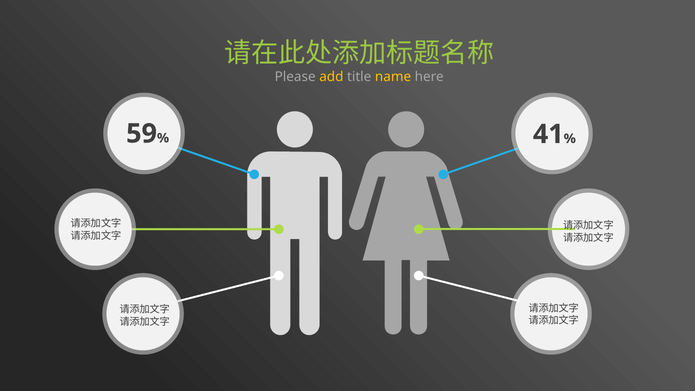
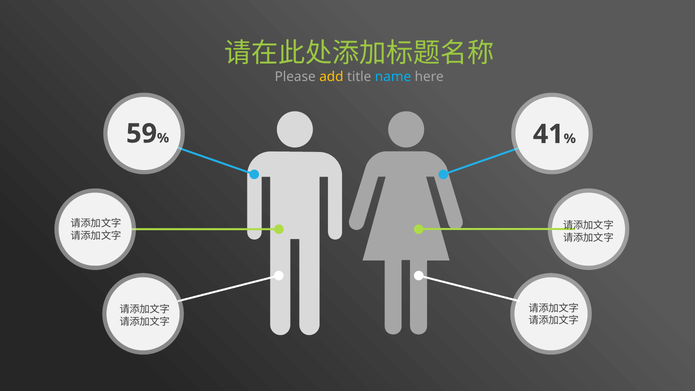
name colour: yellow -> light blue
